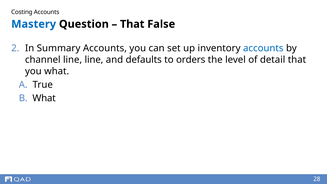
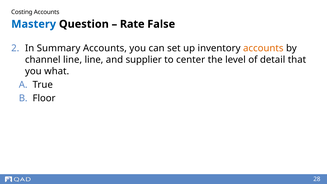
That at (132, 24): That -> Rate
accounts at (263, 48) colour: blue -> orange
defaults: defaults -> supplier
orders: orders -> center
What at (44, 98): What -> Floor
